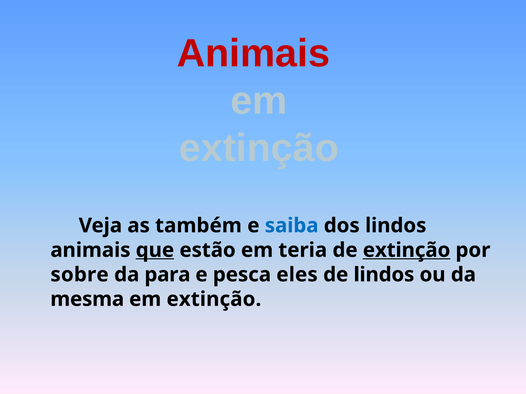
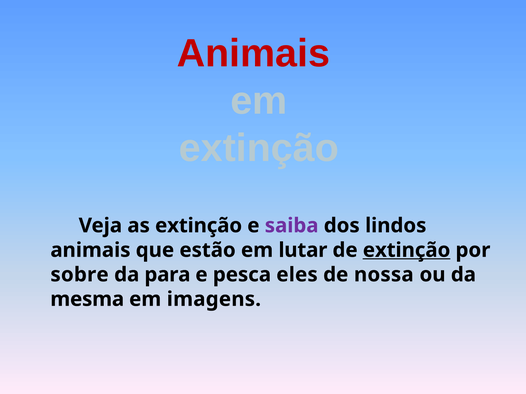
as também: também -> extinção
saiba colour: blue -> purple
que underline: present -> none
teria: teria -> lutar
de lindos: lindos -> nossa
extinção at (214, 300): extinção -> imagens
